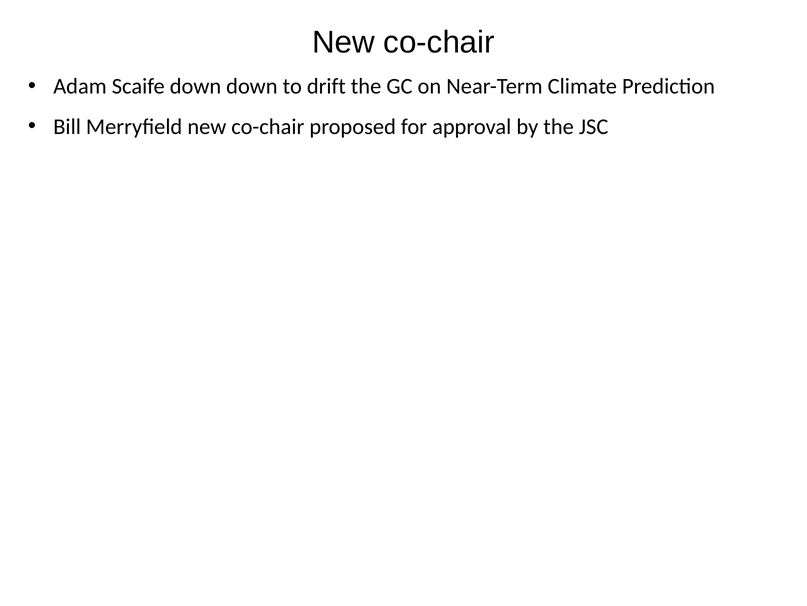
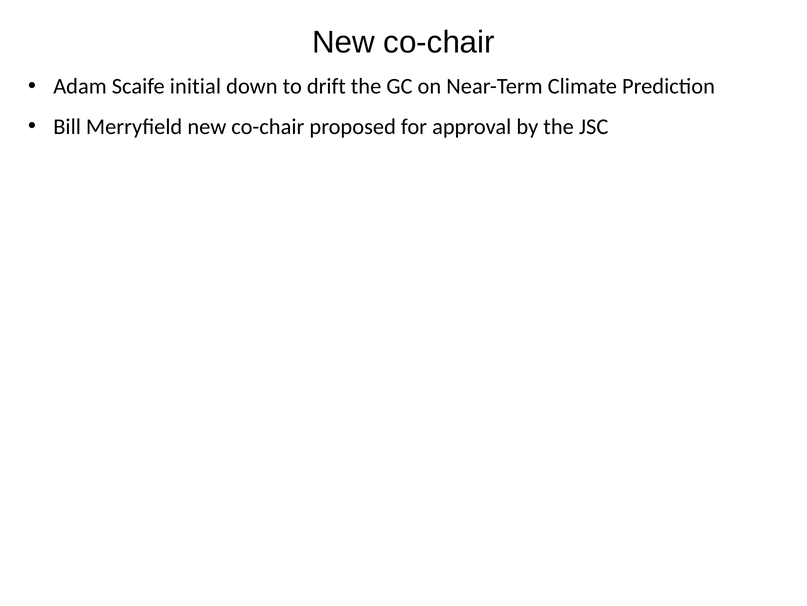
Scaife down: down -> initial
